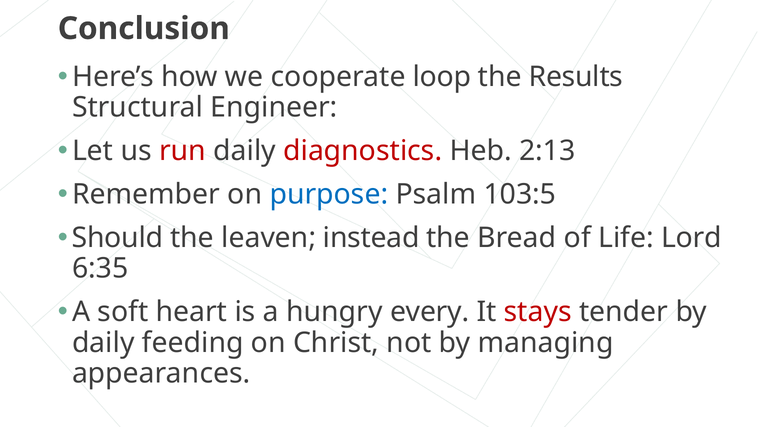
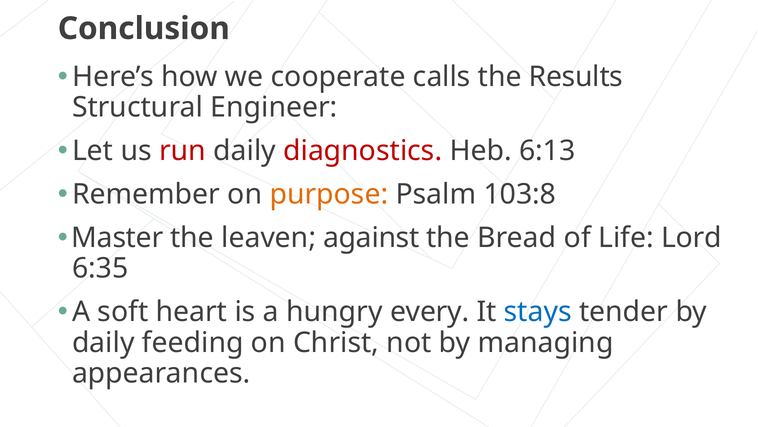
loop: loop -> calls
2:13: 2:13 -> 6:13
purpose colour: blue -> orange
103:5: 103:5 -> 103:8
Should: Should -> Master
instead: instead -> against
stays colour: red -> blue
